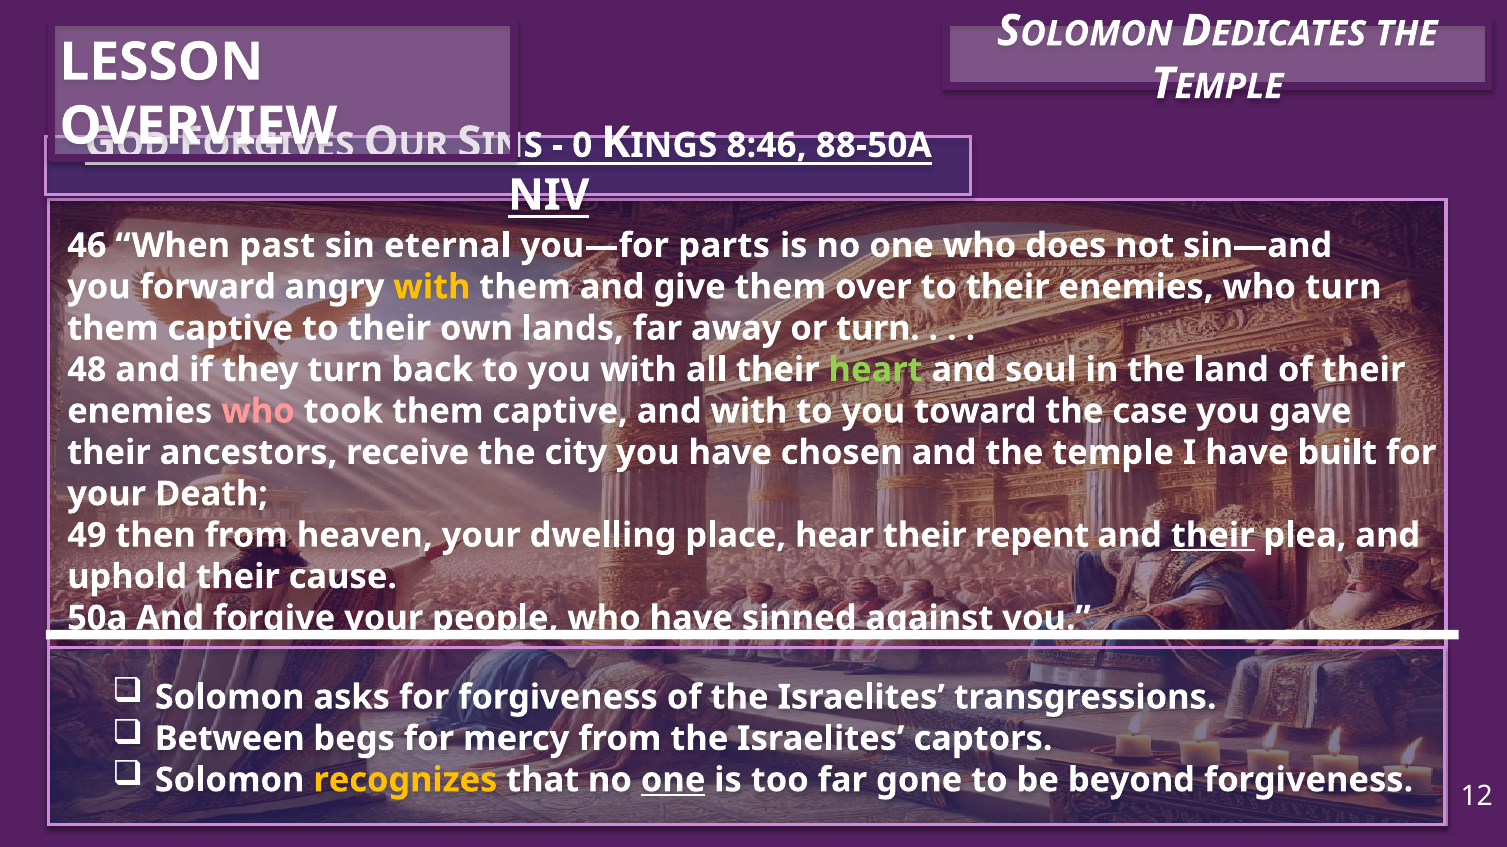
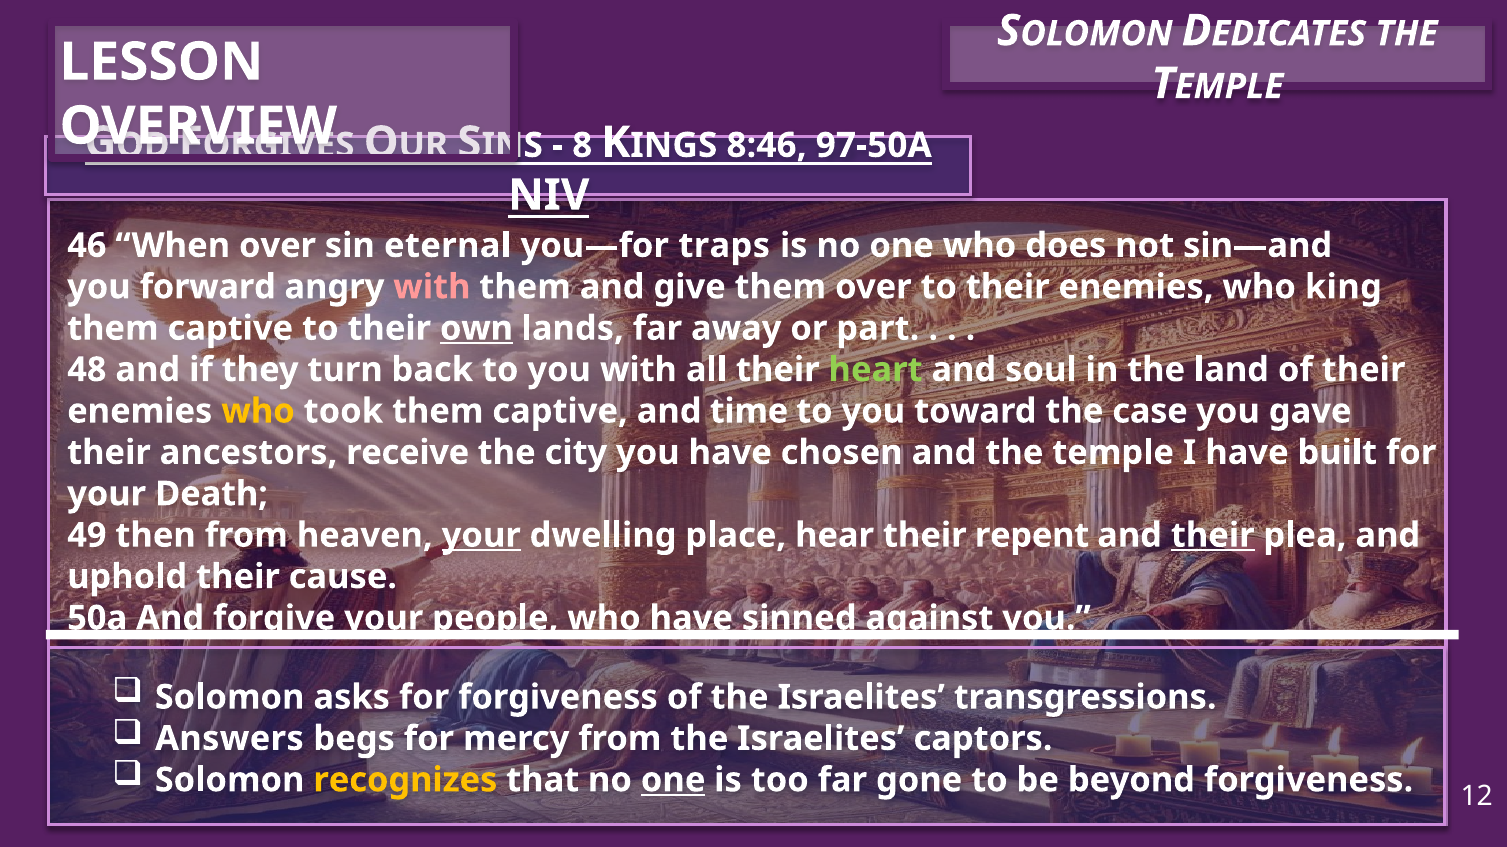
0: 0 -> 8
88-50A: 88-50A -> 97-50A
When past: past -> over
parts: parts -> traps
with at (432, 287) colour: yellow -> pink
who turn: turn -> king
own underline: none -> present
or turn: turn -> part
who at (258, 411) colour: pink -> yellow
and with: with -> time
your at (481, 536) underline: none -> present
Between: Between -> Answers
